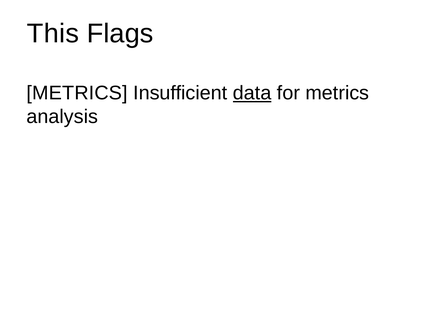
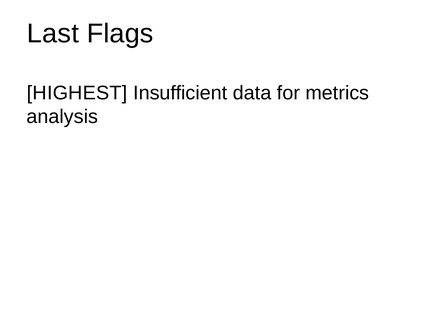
This: This -> Last
METRICS at (77, 93): METRICS -> HIGHEST
data underline: present -> none
